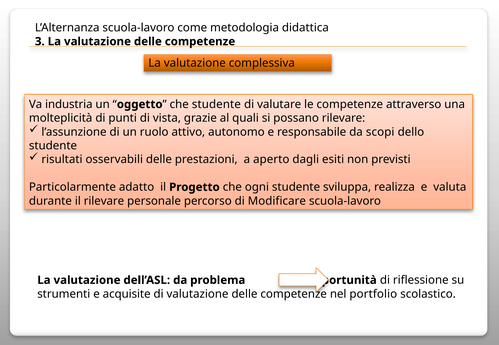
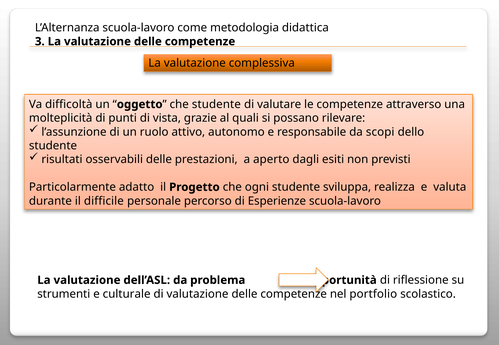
industria: industria -> difficoltà
il rilevare: rilevare -> difficile
Modificare: Modificare -> Esperienze
acquisite: acquisite -> culturale
